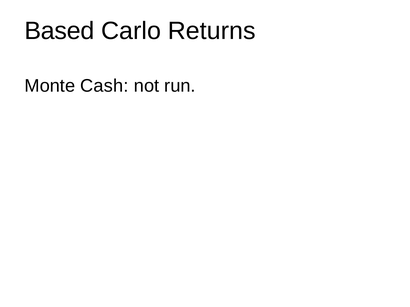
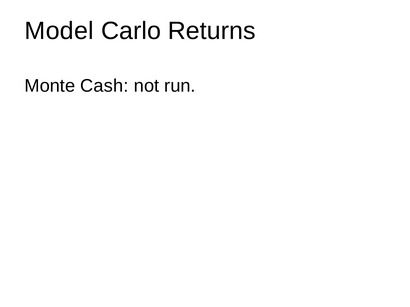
Based: Based -> Model
